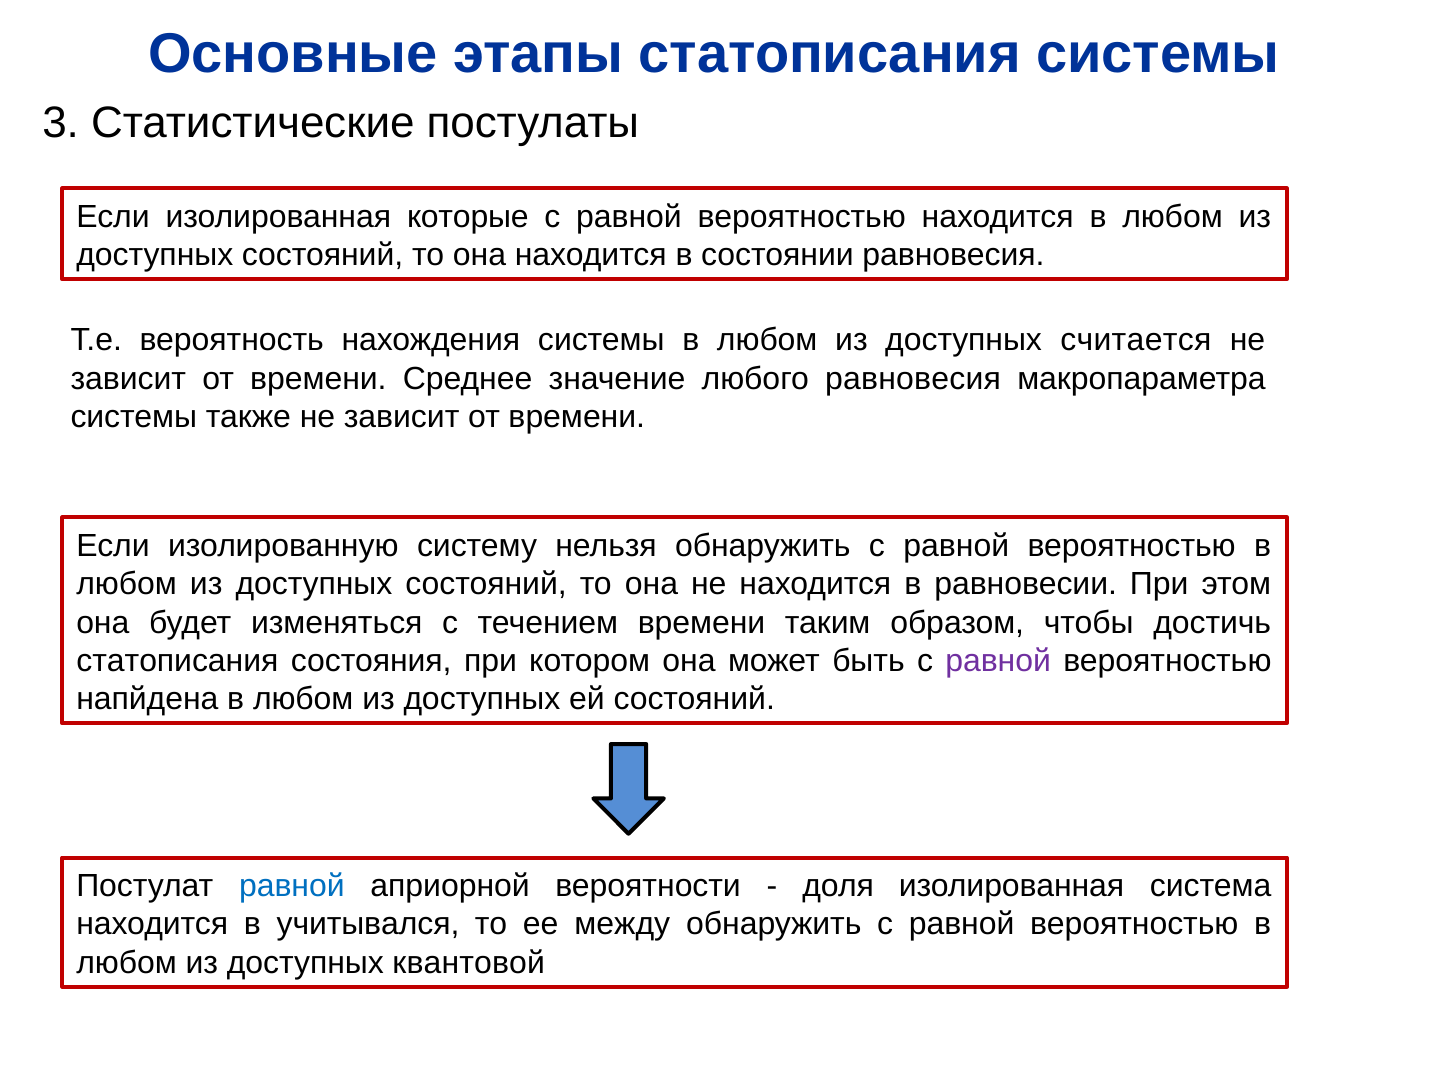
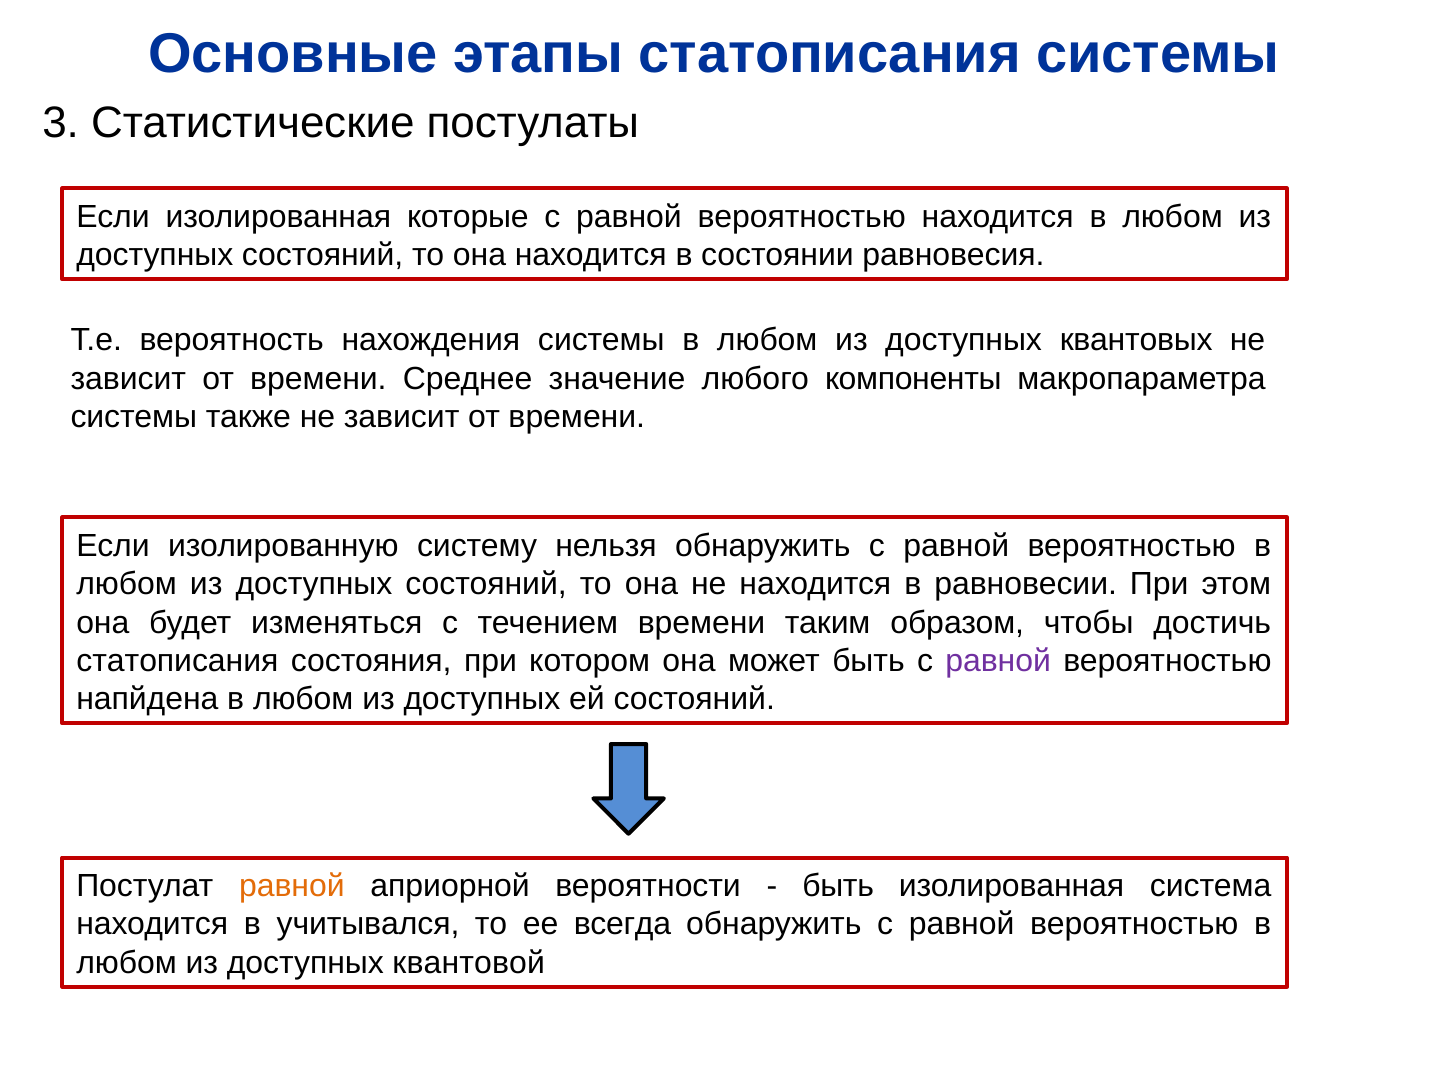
считается: считается -> квантовых
любого равновесия: равновесия -> компоненты
равной at (292, 886) colour: blue -> orange
доля at (838, 886): доля -> быть
между: между -> всегда
